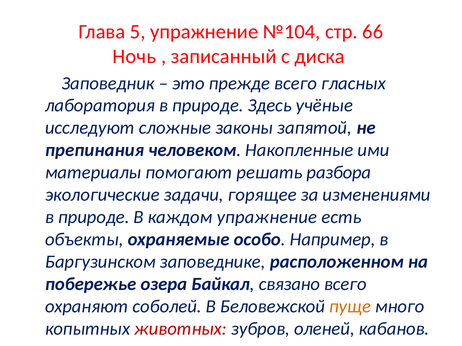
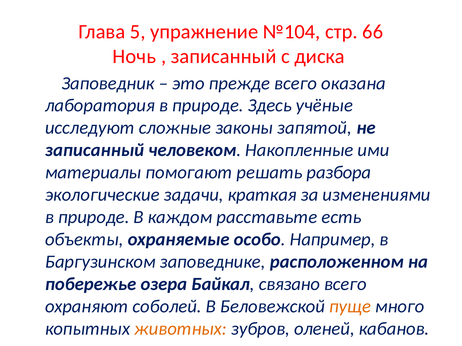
гласных: гласных -> оказана
препинания at (95, 150): препинания -> записанный
горящее: горящее -> краткая
каждом упражнение: упражнение -> расставьте
животных colour: red -> orange
